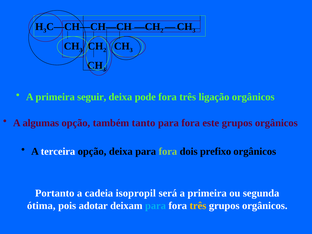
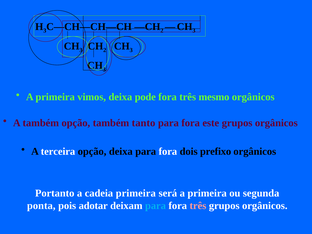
seguir: seguir -> vimos
ligação: ligação -> mesmo
A algumas: algumas -> também
fora at (168, 151) colour: light green -> white
cadeia isopropil: isopropil -> primeira
ótima: ótima -> ponta
três at (198, 206) colour: yellow -> pink
